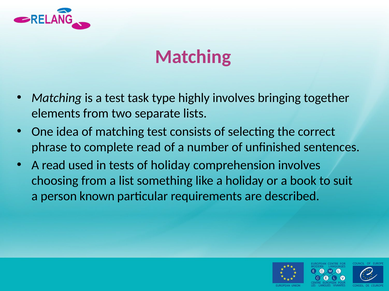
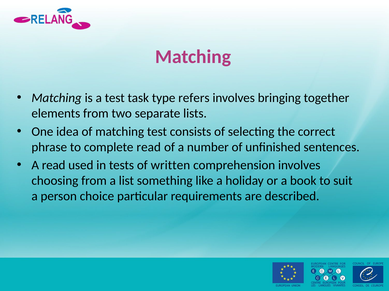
highly: highly -> refers
of holiday: holiday -> written
known: known -> choice
